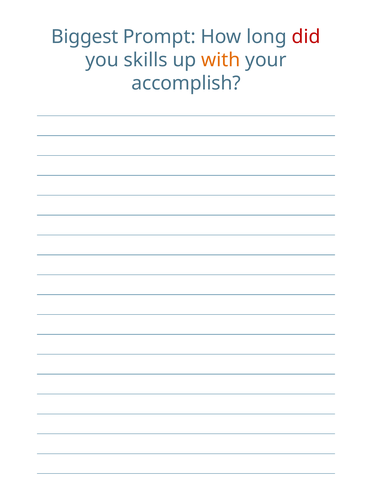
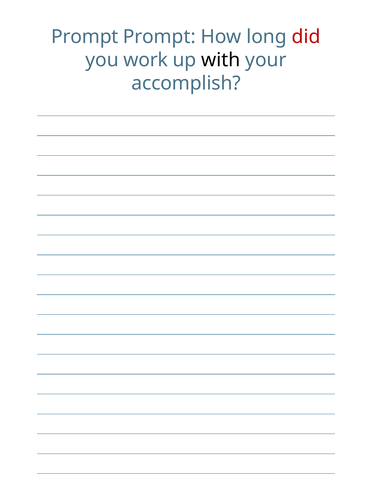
Biggest at (85, 37): Biggest -> Prompt
skills: skills -> work
with colour: orange -> black
